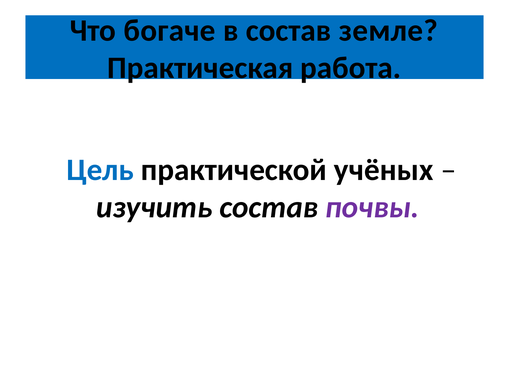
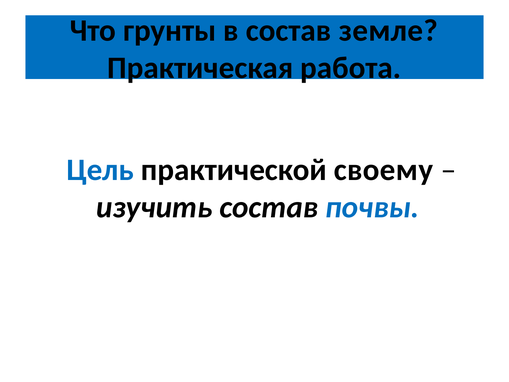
богаче: богаче -> грунты
учёных: учёных -> своему
почвы colour: purple -> blue
